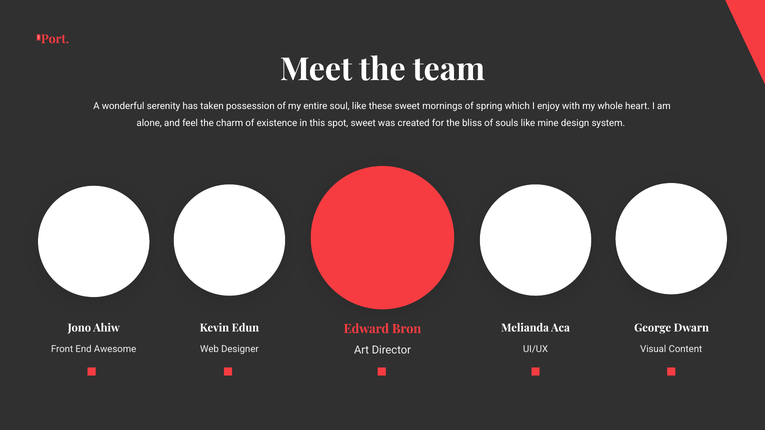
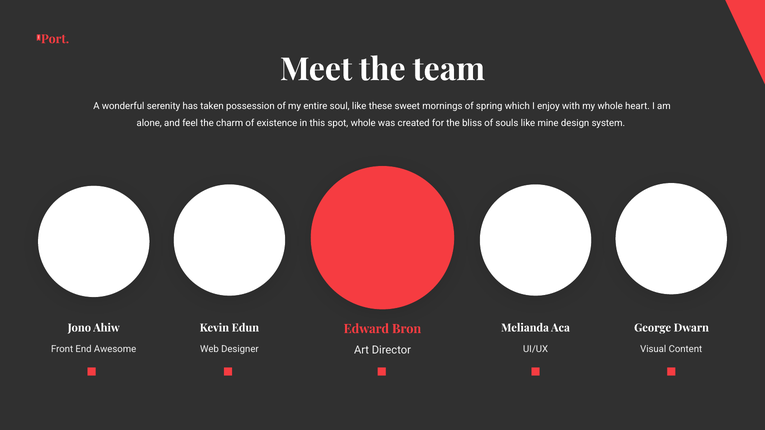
spot sweet: sweet -> whole
